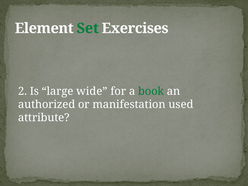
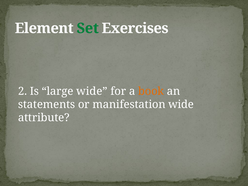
book colour: green -> orange
authorized: authorized -> statements
manifestation used: used -> wide
